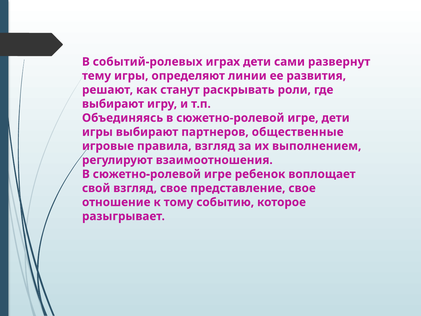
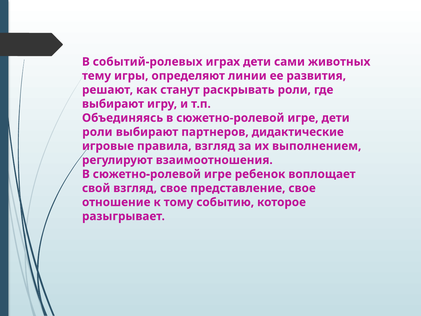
развернут: развернут -> животных
игры at (97, 132): игры -> роли
общественные: общественные -> дидактические
